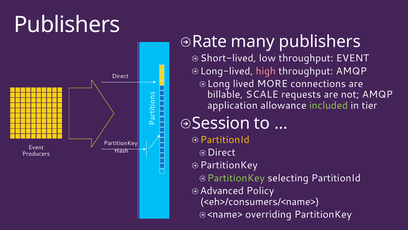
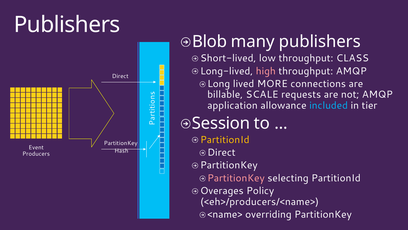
Rate: Rate -> Blob
throughput EVENT: EVENT -> CLASS
included colour: light green -> light blue
PartitionKey at (236, 178) colour: light green -> pink
Advanced: Advanced -> Overages
<eh>/consumers/<name>: <eh>/consumers/<name> -> <eh>/producers/<name>
